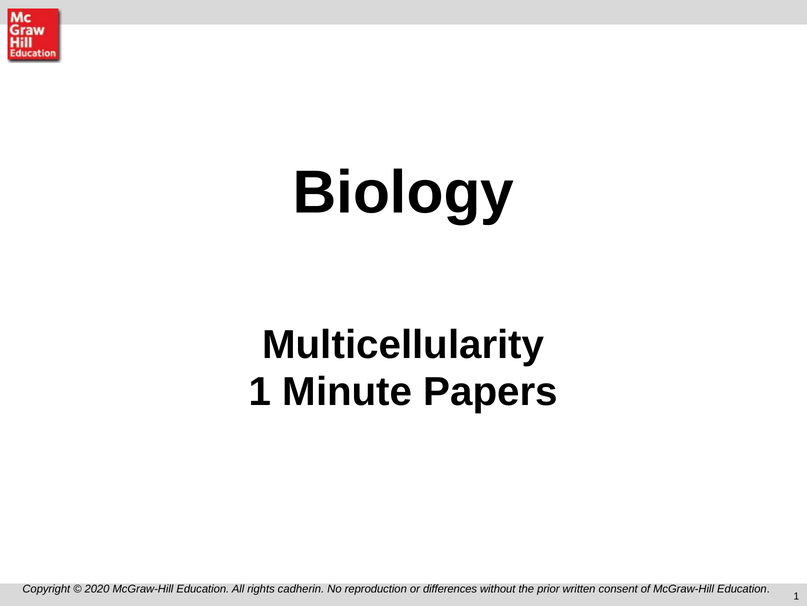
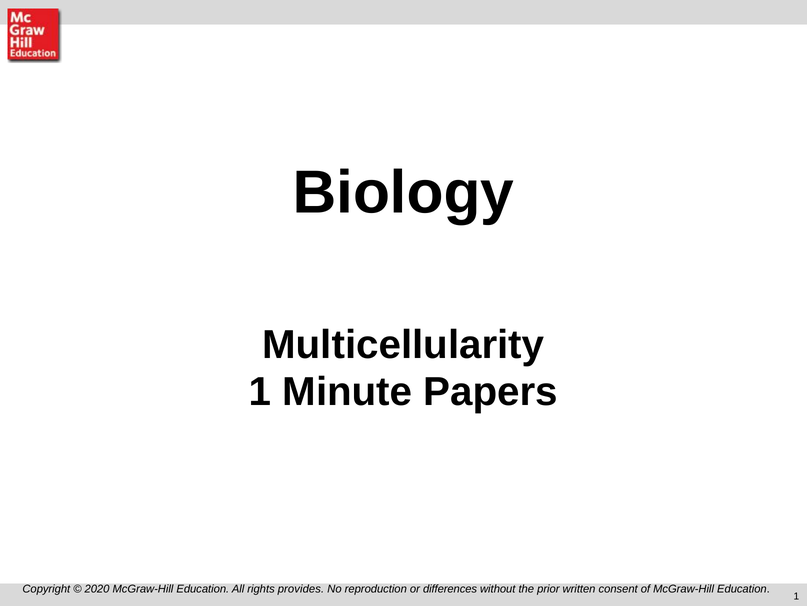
cadherin: cadherin -> provides
